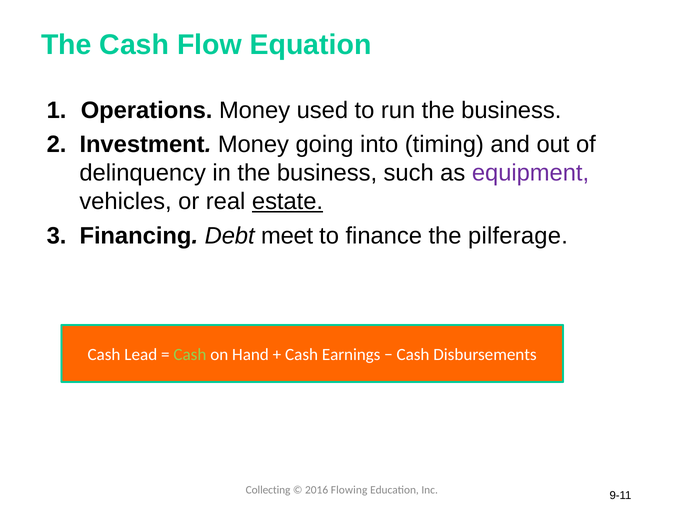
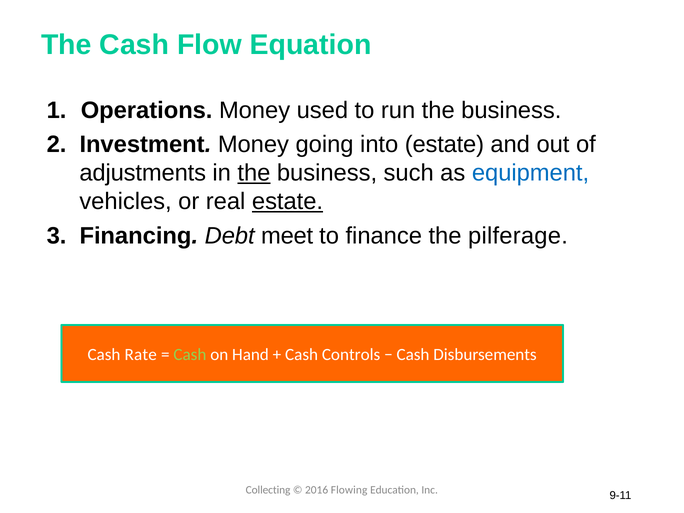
into timing: timing -> estate
delinquency: delinquency -> adjustments
the at (254, 173) underline: none -> present
equipment colour: purple -> blue
Lead: Lead -> Rate
Earnings: Earnings -> Controls
